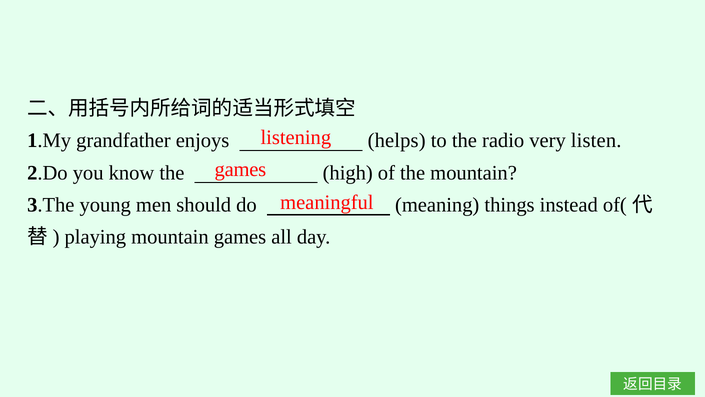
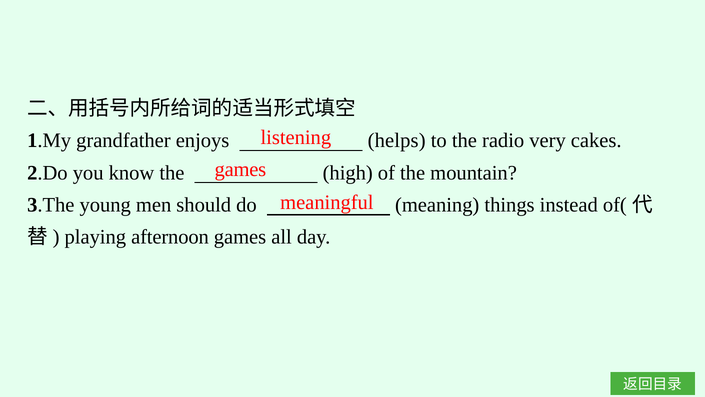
listen: listen -> cakes
playing mountain: mountain -> afternoon
